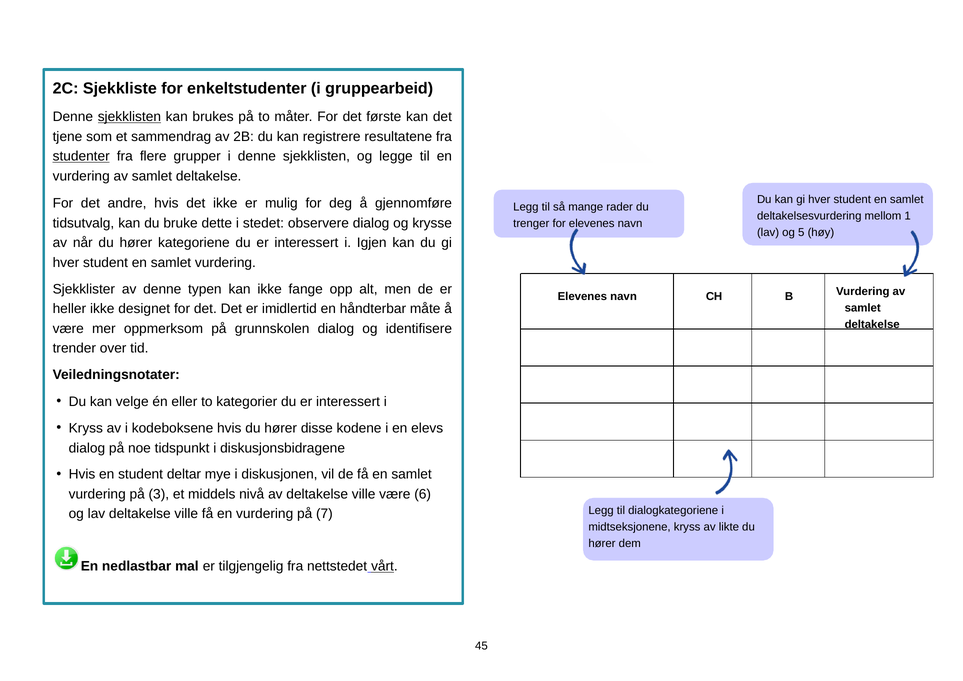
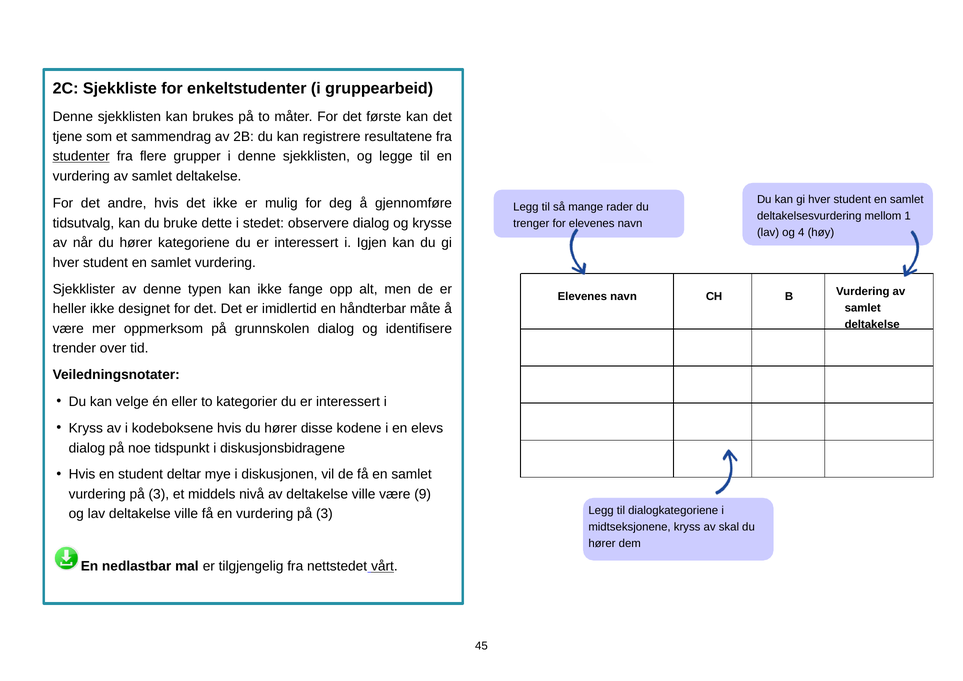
sjekklisten at (129, 117) underline: present -> none
5: 5 -> 4
6: 6 -> 9
en vurdering på 7: 7 -> 3
likte: likte -> skal
